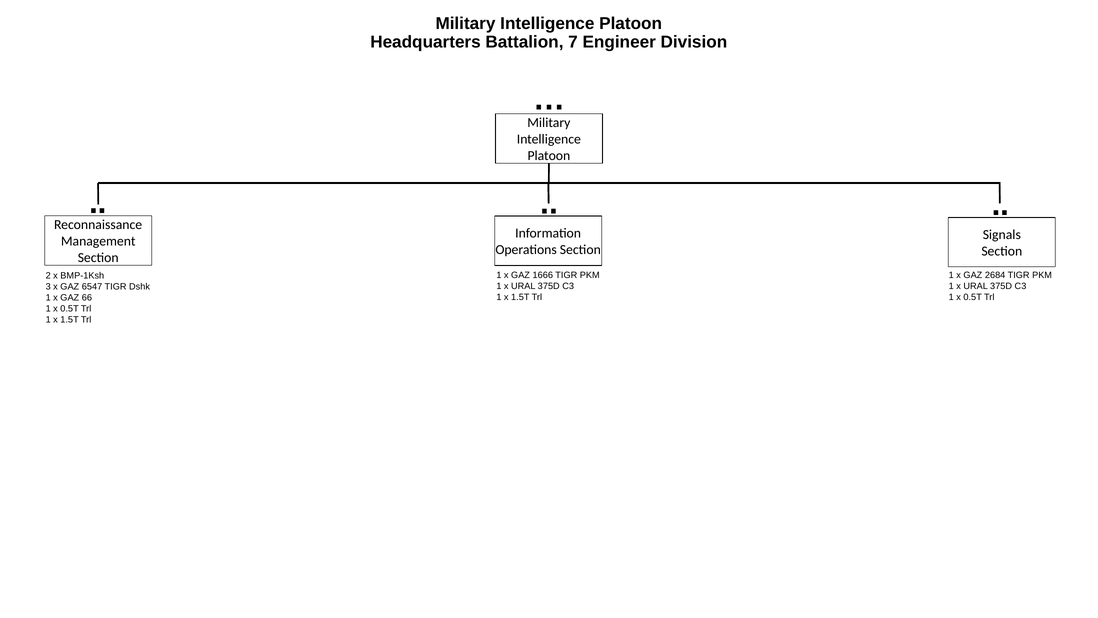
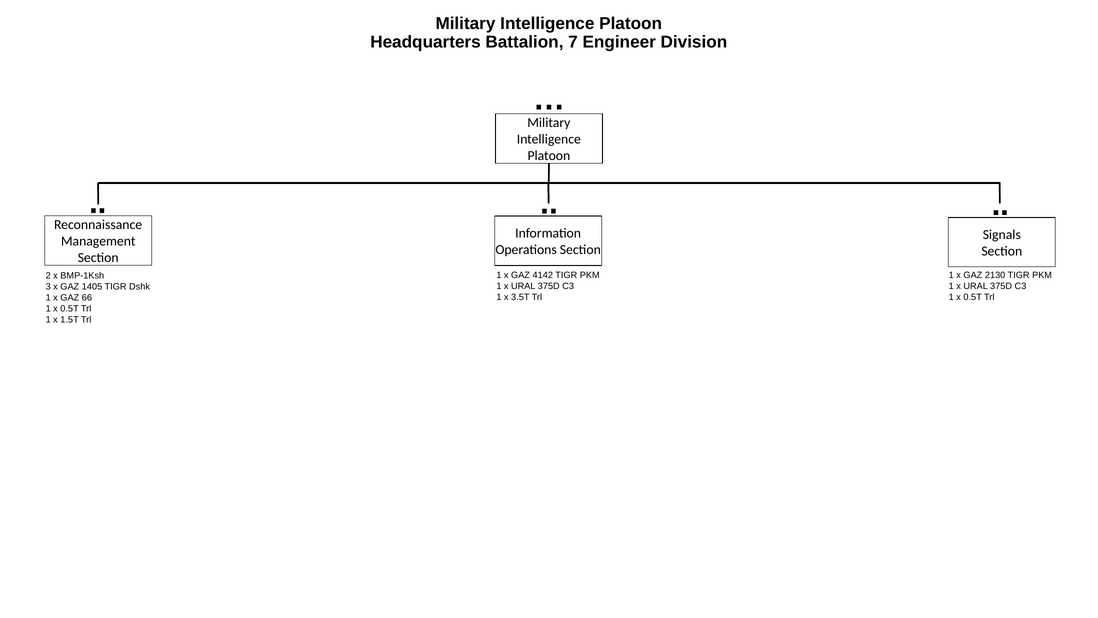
1666: 1666 -> 4142
2684: 2684 -> 2130
6547: 6547 -> 1405
1.5T at (520, 297): 1.5T -> 3.5T
